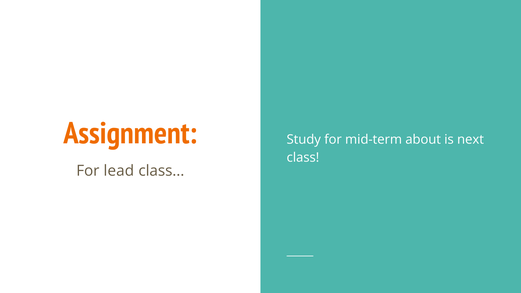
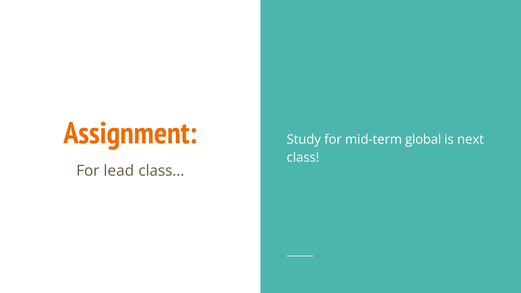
about: about -> global
